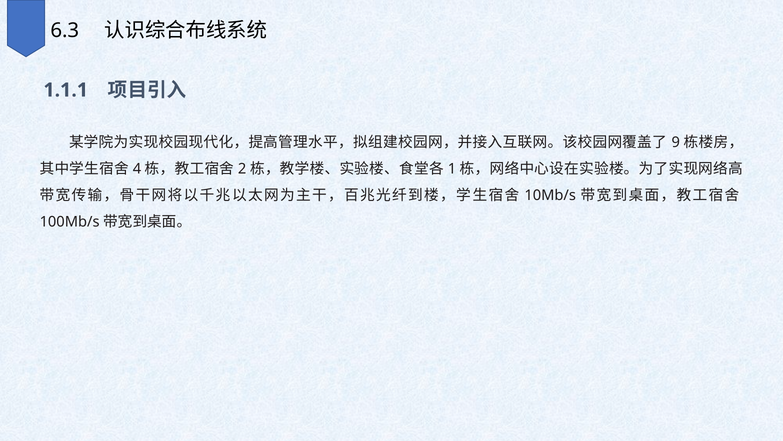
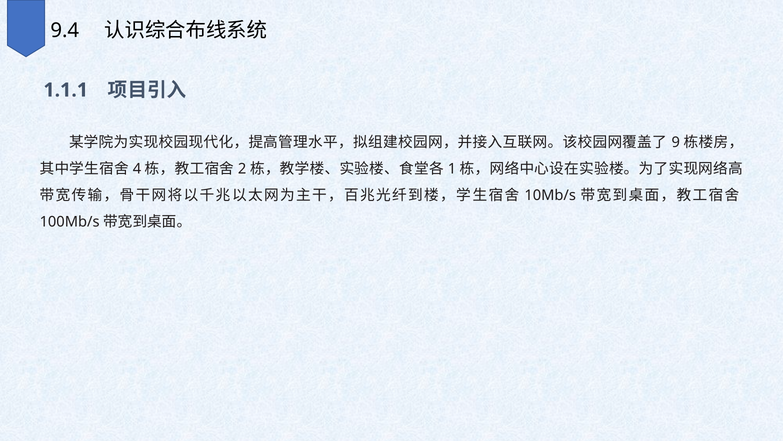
6.3: 6.3 -> 9.4
